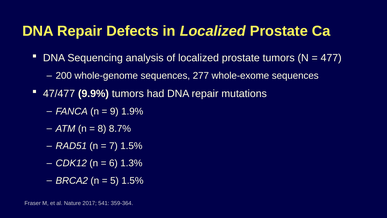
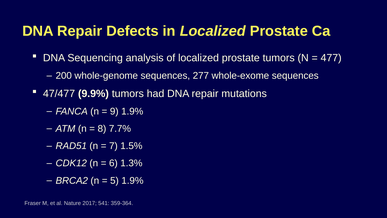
8.7%: 8.7% -> 7.7%
5 1.5%: 1.5% -> 1.9%
